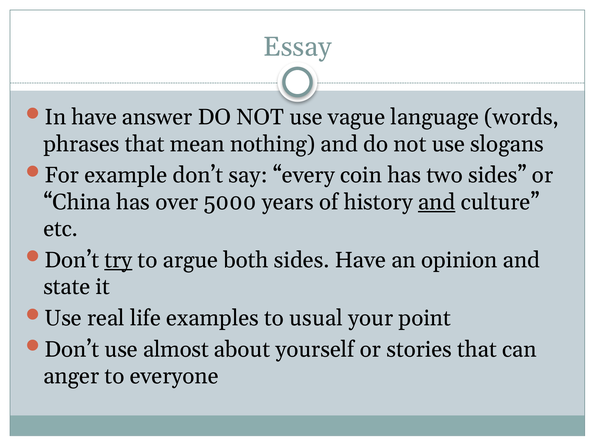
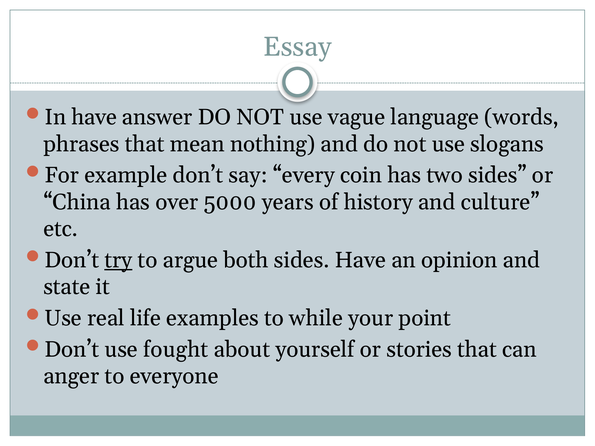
and at (437, 202) underline: present -> none
usual: usual -> while
almost: almost -> fought
